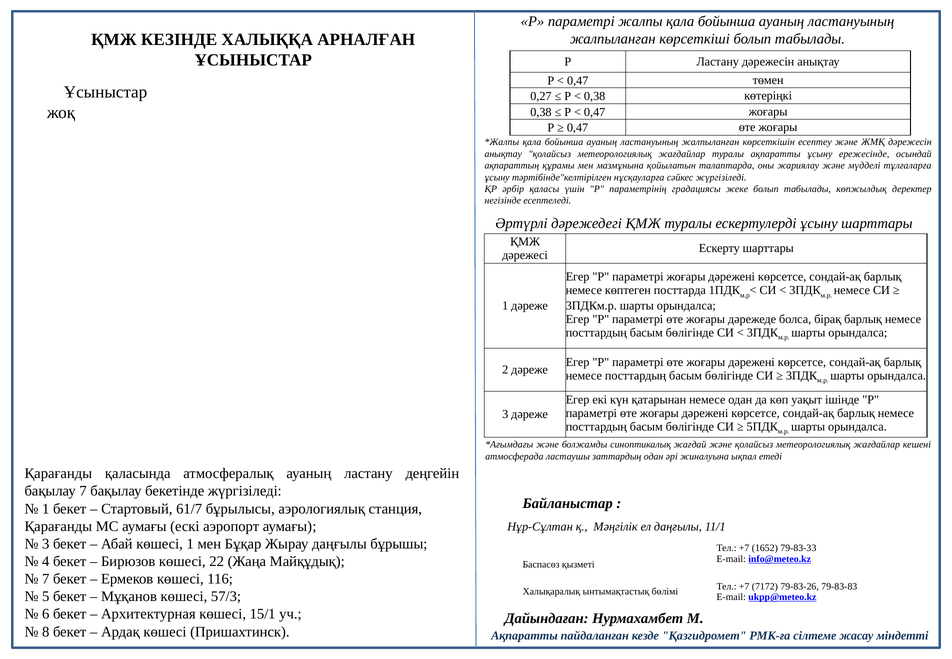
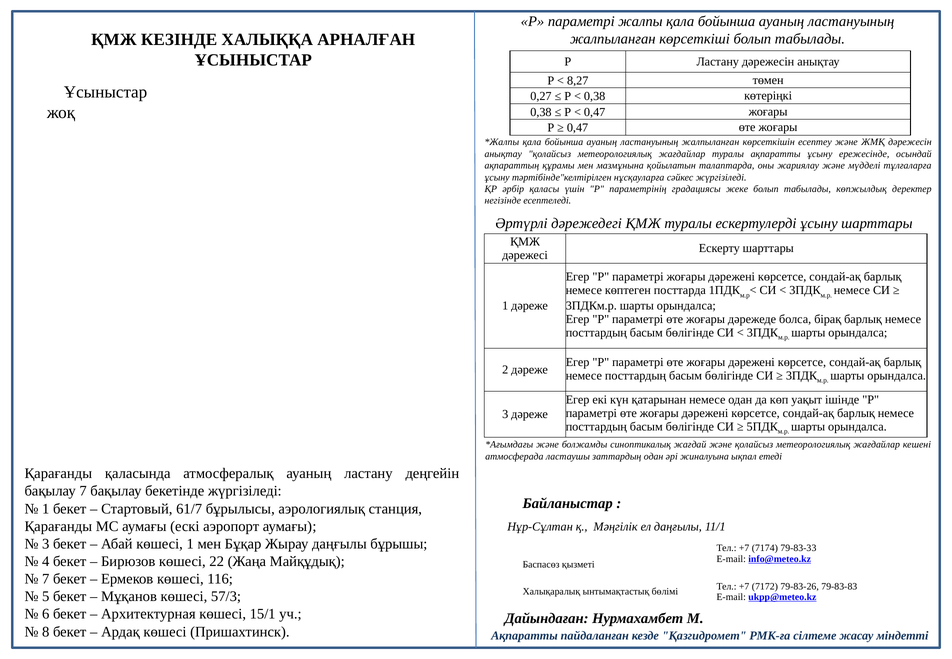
0,47 at (578, 81): 0,47 -> 8,27
1652: 1652 -> 7174
